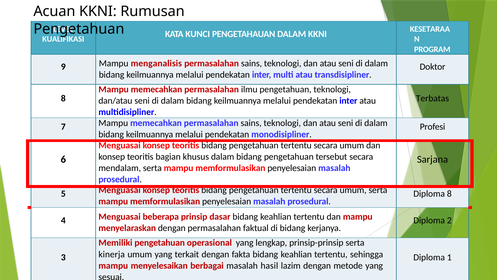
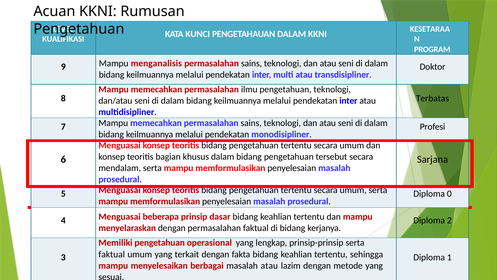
Diploma 8: 8 -> 0
kinerja at (112, 254): kinerja -> faktual
masalah hasil: hasil -> atau
